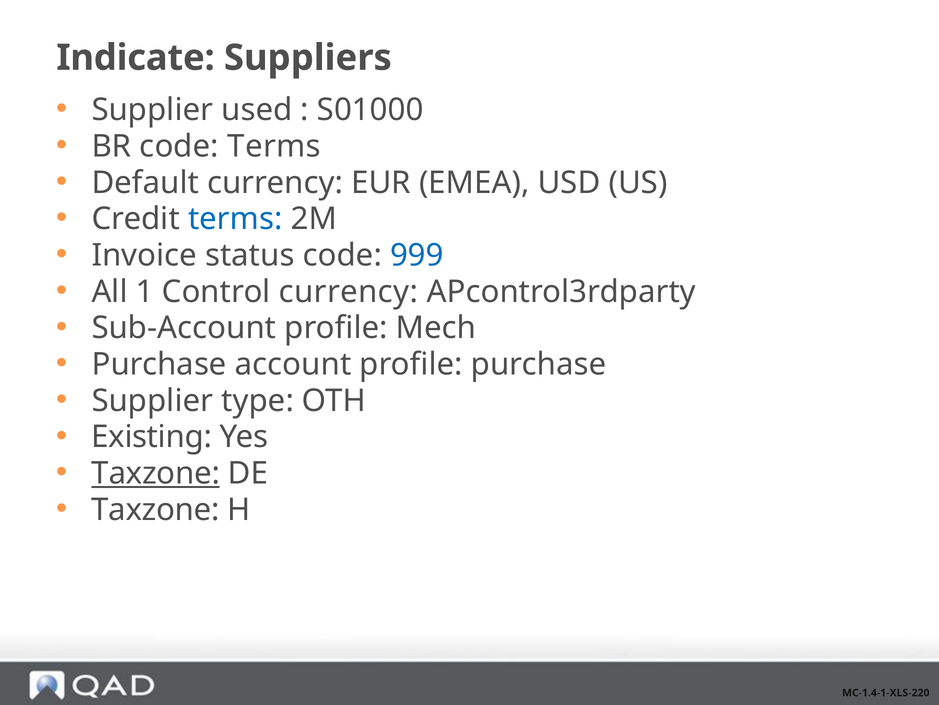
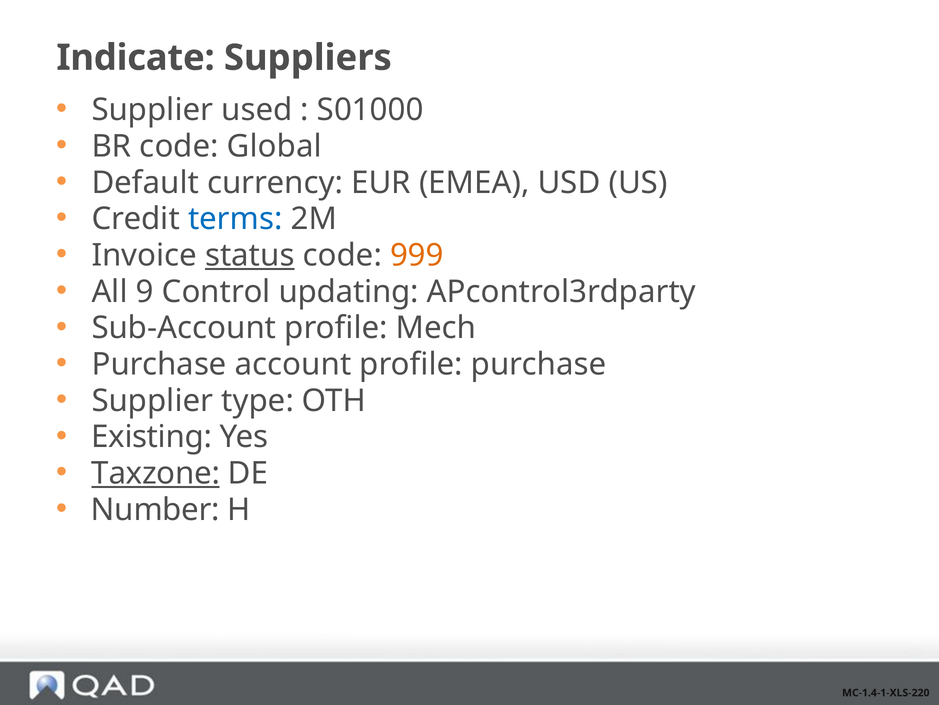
code Terms: Terms -> Global
status underline: none -> present
999 colour: blue -> orange
1: 1 -> 9
Control currency: currency -> updating
Taxzone at (155, 509): Taxzone -> Number
